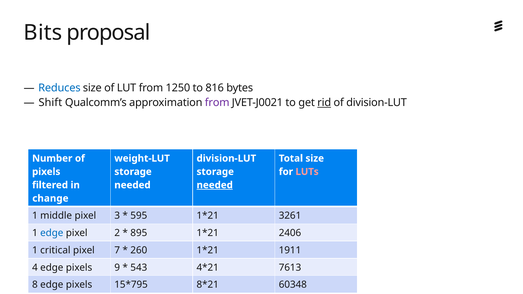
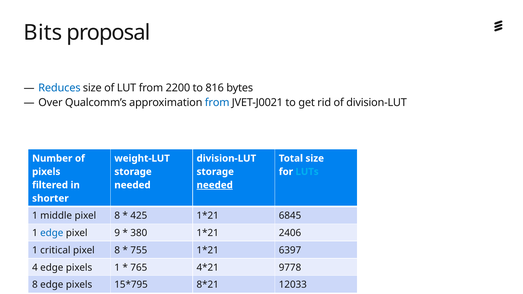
1250: 1250 -> 2200
Shift: Shift -> Over
from at (217, 103) colour: purple -> blue
rid underline: present -> none
LUTs colour: pink -> light blue
change: change -> shorter
middle pixel 3: 3 -> 8
595: 595 -> 425
3261: 3261 -> 6845
2: 2 -> 9
895: 895 -> 380
7 at (117, 250): 7 -> 8
260: 260 -> 755
1911: 1911 -> 6397
pixels 9: 9 -> 1
543: 543 -> 765
7613: 7613 -> 9778
60348: 60348 -> 12033
